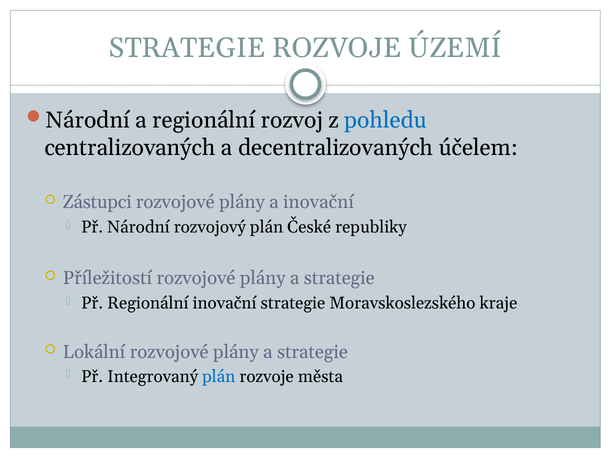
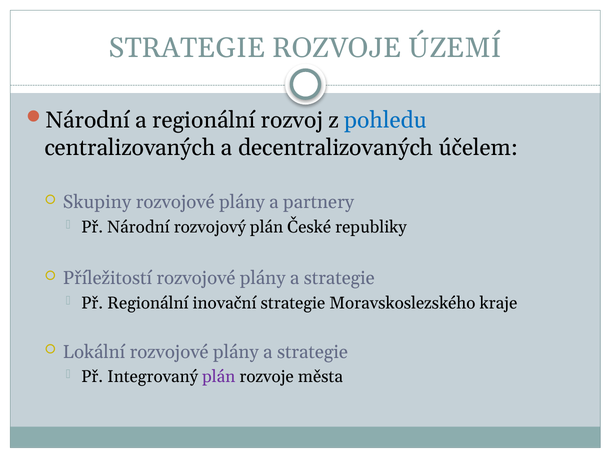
Zástupci: Zástupci -> Skupiny
a inovační: inovační -> partnery
plán at (219, 377) colour: blue -> purple
